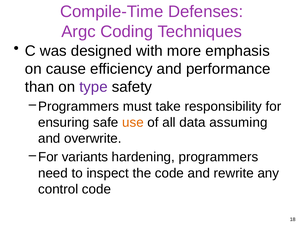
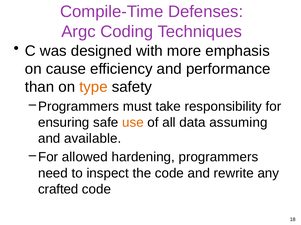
type colour: purple -> orange
overwrite: overwrite -> available
variants: variants -> allowed
control: control -> crafted
